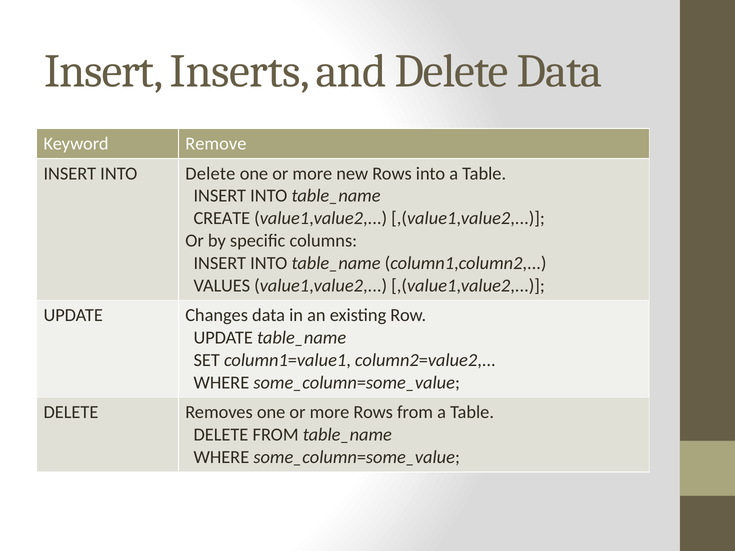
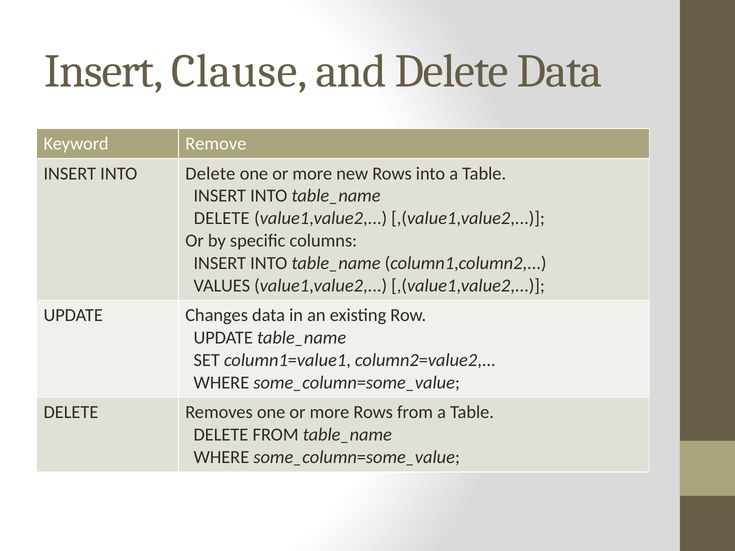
Inserts: Inserts -> Clause
CREATE at (222, 218): CREATE -> DELETE
